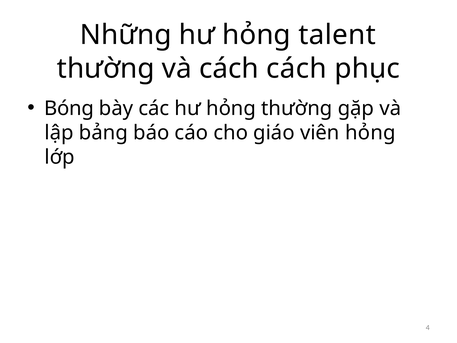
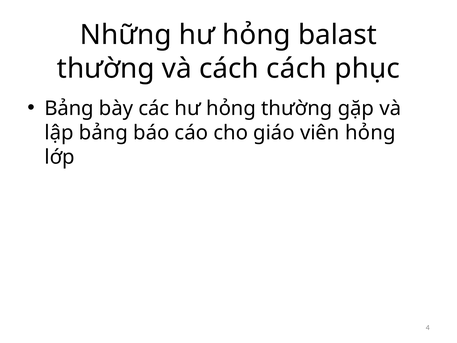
talent: talent -> balast
Bóng at (69, 108): Bóng -> Bảng
